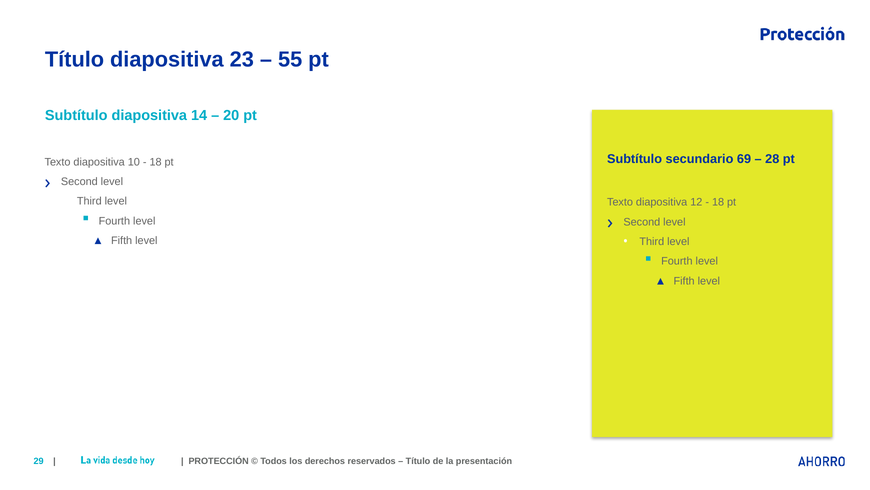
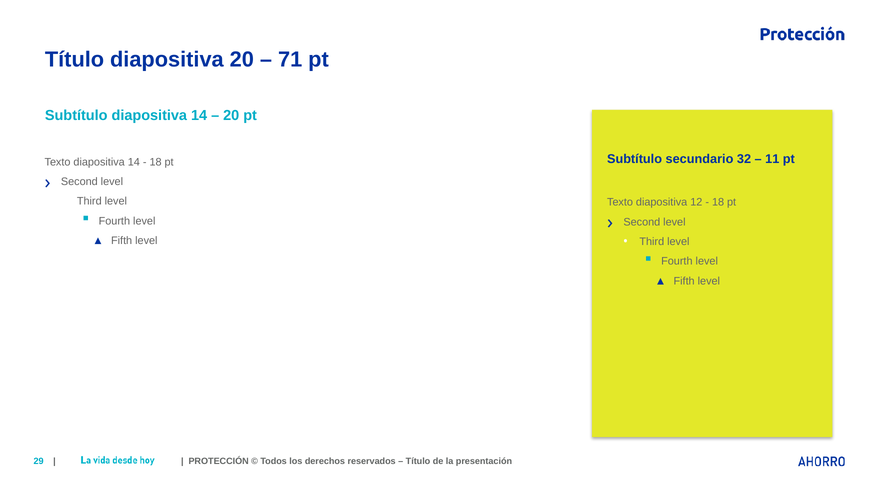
diapositiva 23: 23 -> 20
55: 55 -> 71
69: 69 -> 32
28: 28 -> 11
Texto diapositiva 10: 10 -> 14
